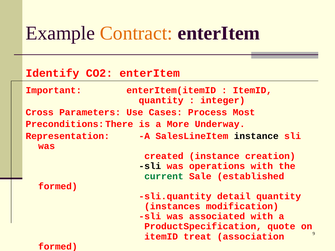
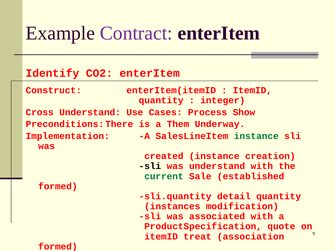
Contract colour: orange -> purple
Important: Important -> Construct
Cross Parameters: Parameters -> Understand
Most: Most -> Show
More: More -> Them
Representation: Representation -> Implementation
instance at (256, 136) colour: black -> green
was operations: operations -> understand
